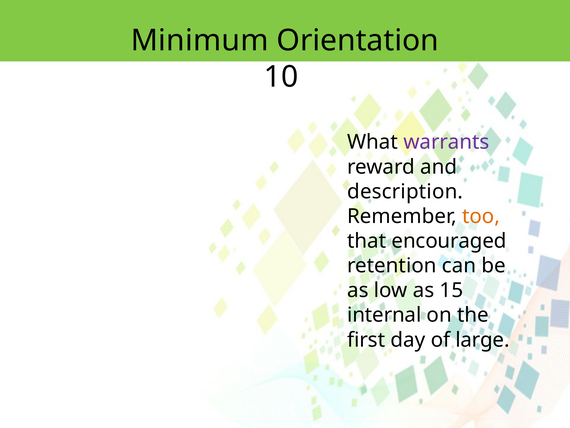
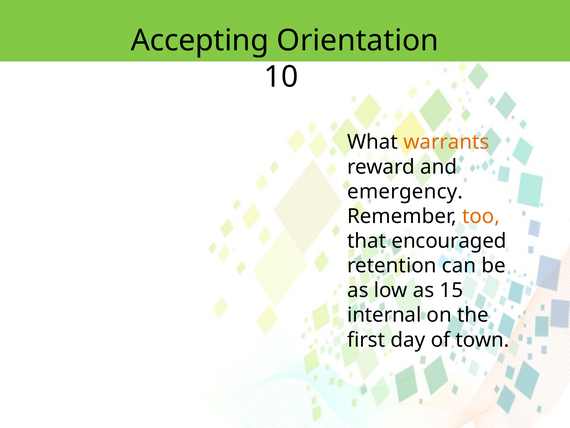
Minimum: Minimum -> Accepting
warrants colour: purple -> orange
description: description -> emergency
large: large -> town
